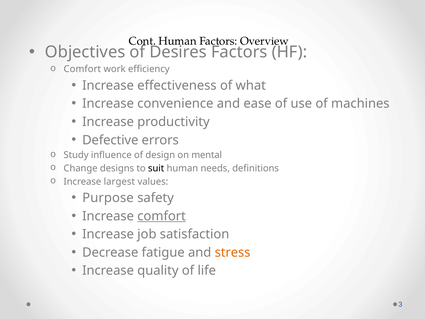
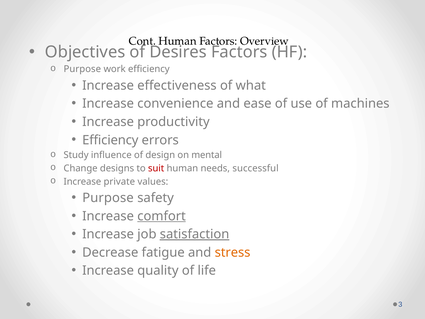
Comfort at (82, 69): Comfort -> Purpose
Defective at (110, 140): Defective -> Efficiency
suit colour: black -> red
definitions: definitions -> successful
largest: largest -> private
satisfaction underline: none -> present
